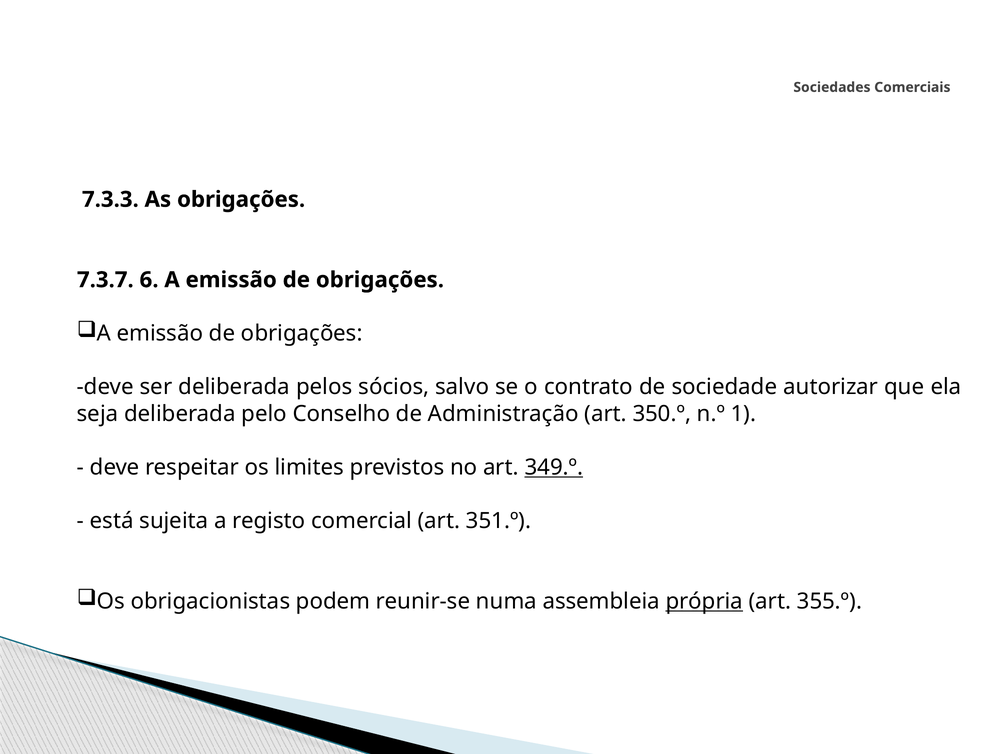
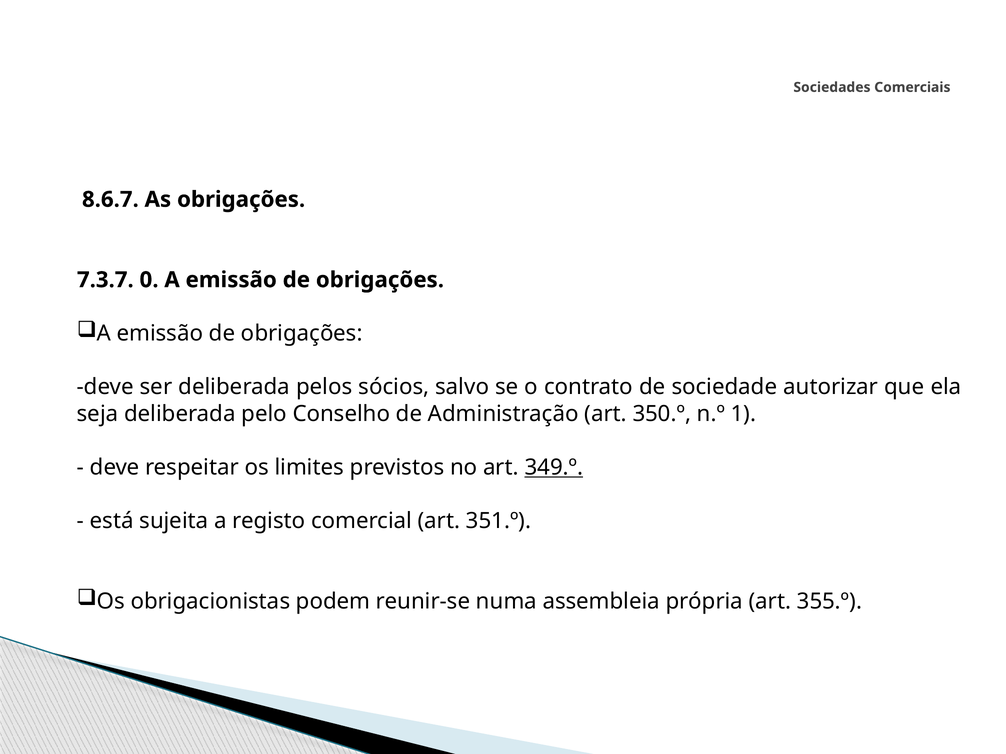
7.3.3: 7.3.3 -> 8.6.7
6: 6 -> 0
própria underline: present -> none
